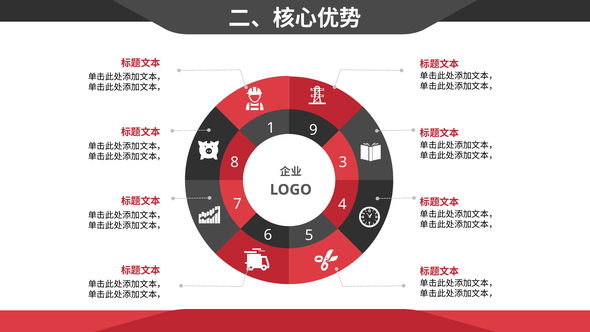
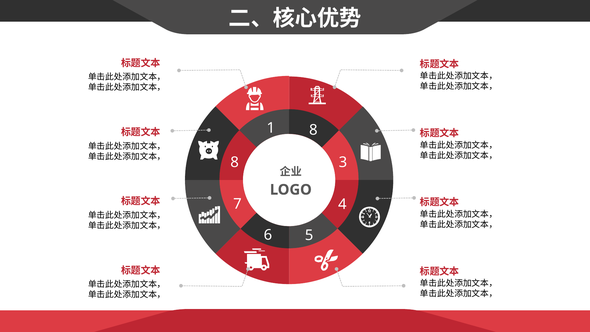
1 9: 9 -> 8
